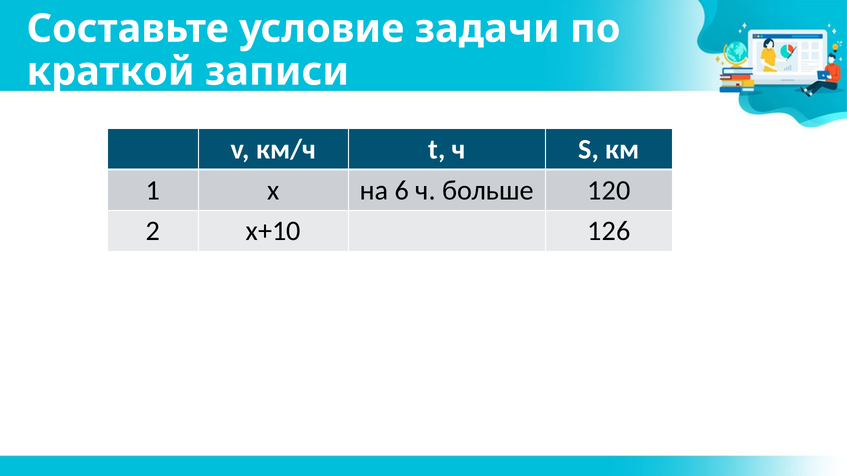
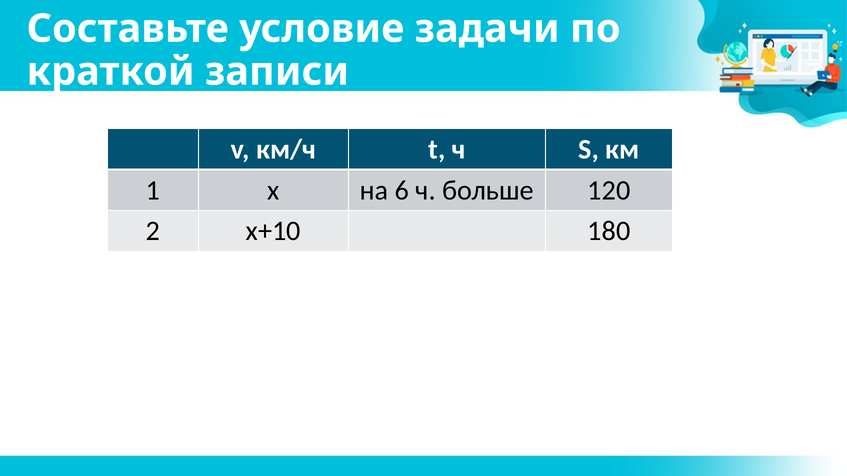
126: 126 -> 180
